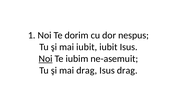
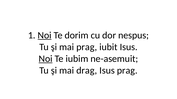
Noi at (45, 35) underline: none -> present
mai iubit: iubit -> prag
Isus drag: drag -> prag
